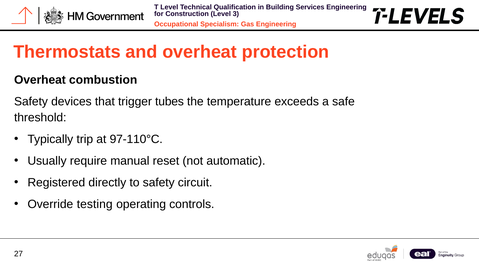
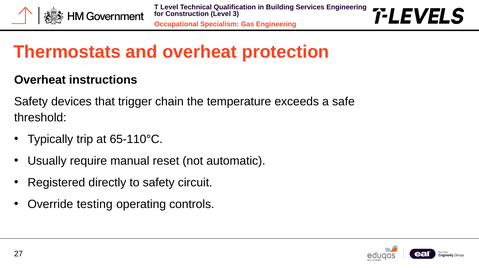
combustion: combustion -> instructions
tubes: tubes -> chain
97-110°C: 97-110°C -> 65-110°C
